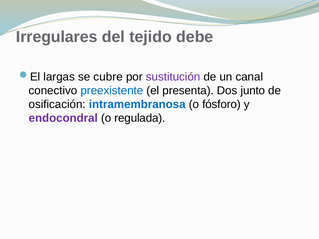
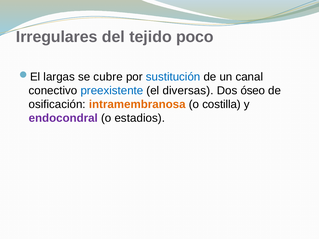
debe: debe -> poco
sustitución colour: purple -> blue
presenta: presenta -> diversas
junto: junto -> óseo
intramembranosa colour: blue -> orange
fósforo: fósforo -> costilla
regulada: regulada -> estadios
